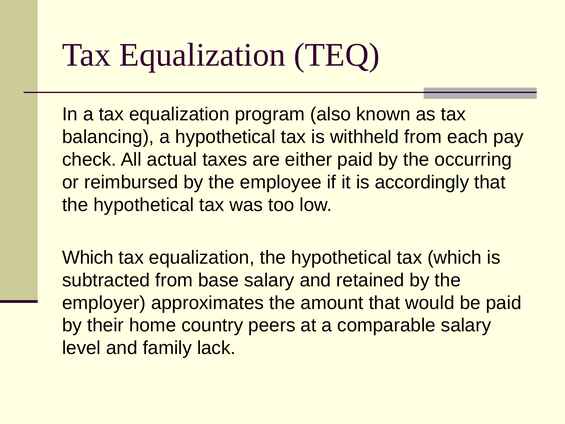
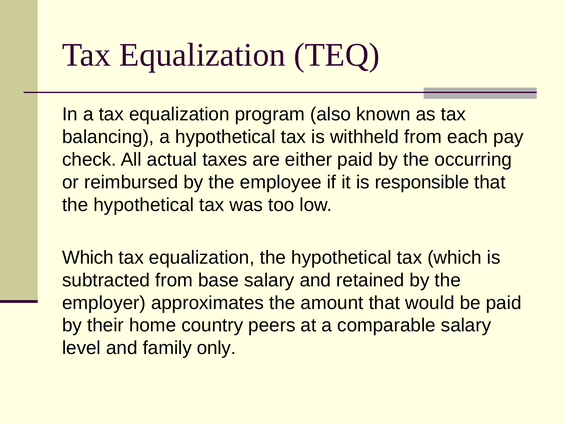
accordingly: accordingly -> responsible
lack: lack -> only
